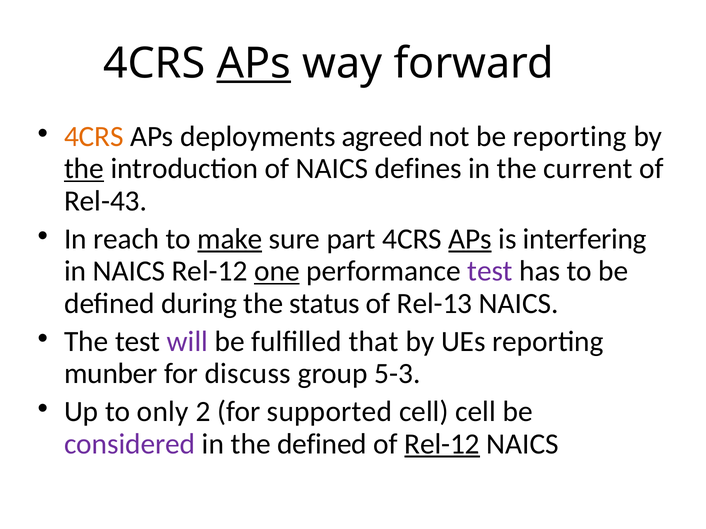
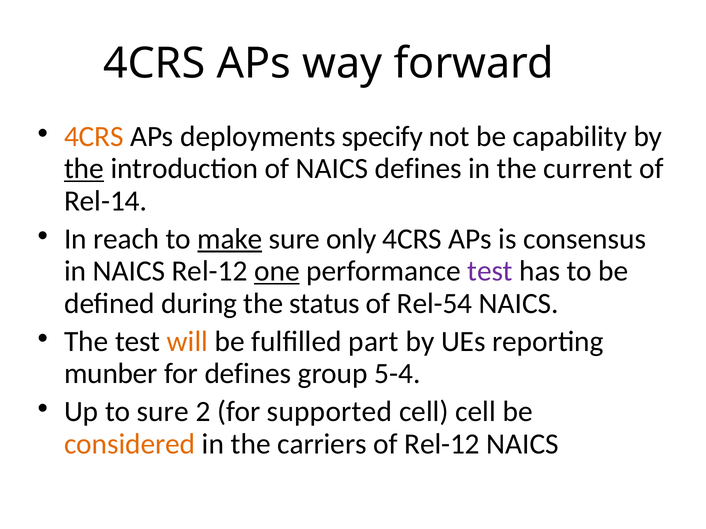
APs at (254, 63) underline: present -> none
agreed: agreed -> specify
be reporting: reporting -> capability
Rel-43: Rel-43 -> Rel-14
part: part -> only
APs at (470, 239) underline: present -> none
interfering: interfering -> consensus
Rel-13: Rel-13 -> Rel-54
will colour: purple -> orange
that: that -> part
for discuss: discuss -> defines
5-3: 5-3 -> 5-4
to only: only -> sure
considered colour: purple -> orange
the defined: defined -> carriers
Rel-12 at (442, 444) underline: present -> none
